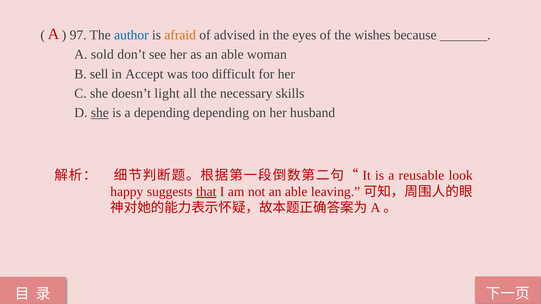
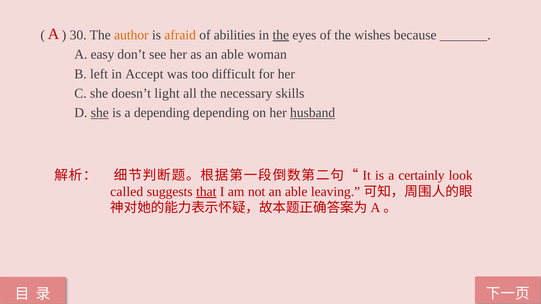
97: 97 -> 30
author colour: blue -> orange
advised: advised -> abilities
the at (281, 35) underline: none -> present
sold: sold -> easy
sell: sell -> left
husband underline: none -> present
reusable: reusable -> certainly
happy: happy -> called
